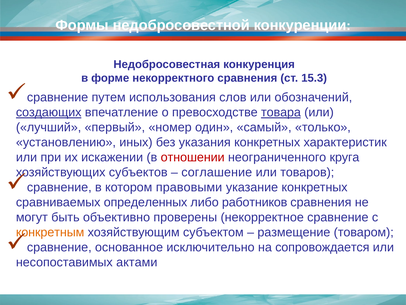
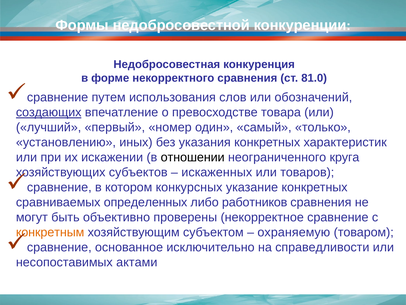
15.3: 15.3 -> 81.0
товара underline: present -> none
отношении colour: red -> black
соглашение: соглашение -> искаженных
правовыми: правовыми -> конкурсных
размещение: размещение -> охраняемую
сопровождается: сопровождается -> справедливости
